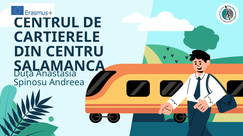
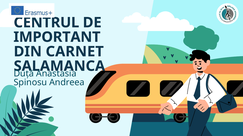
CARTIERELE: CARTIERELE -> IMPORTANT
CENTRU: CENTRU -> CARNET
